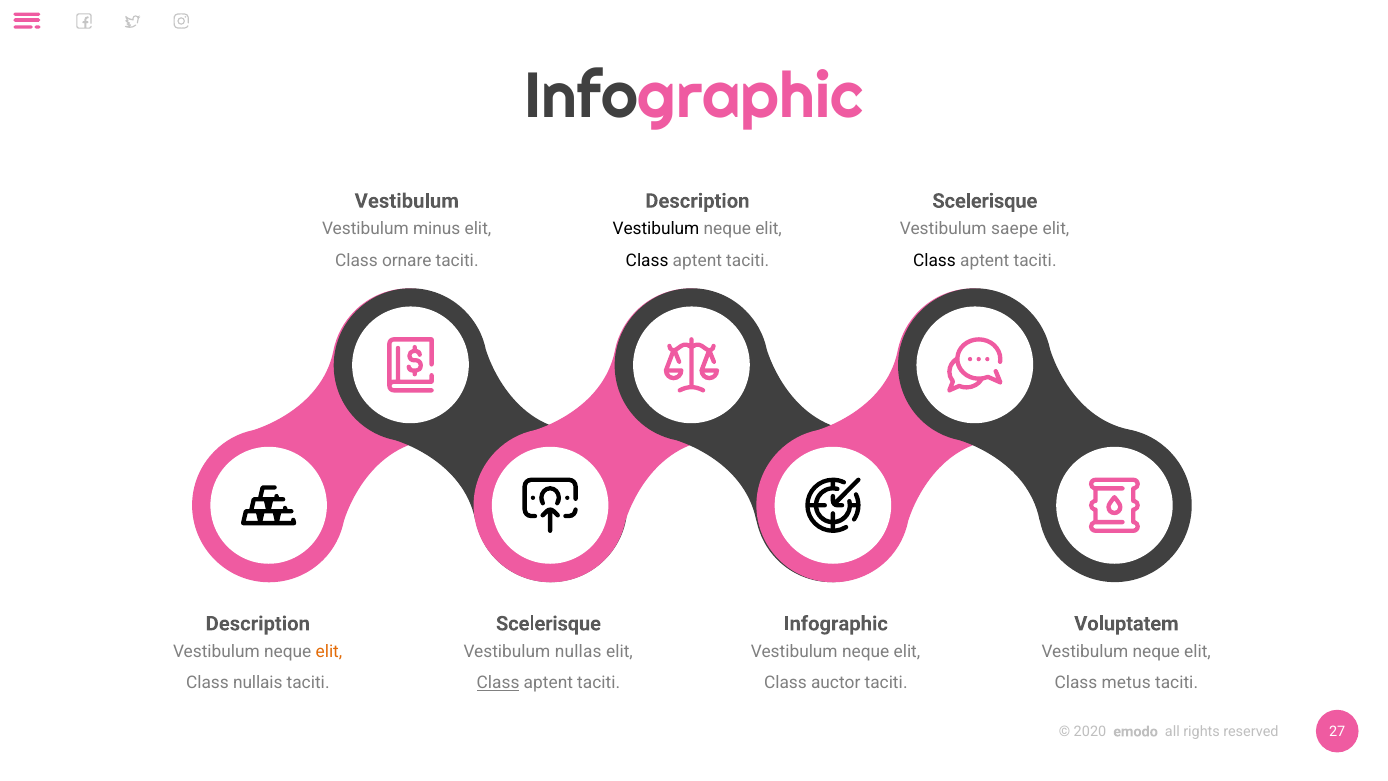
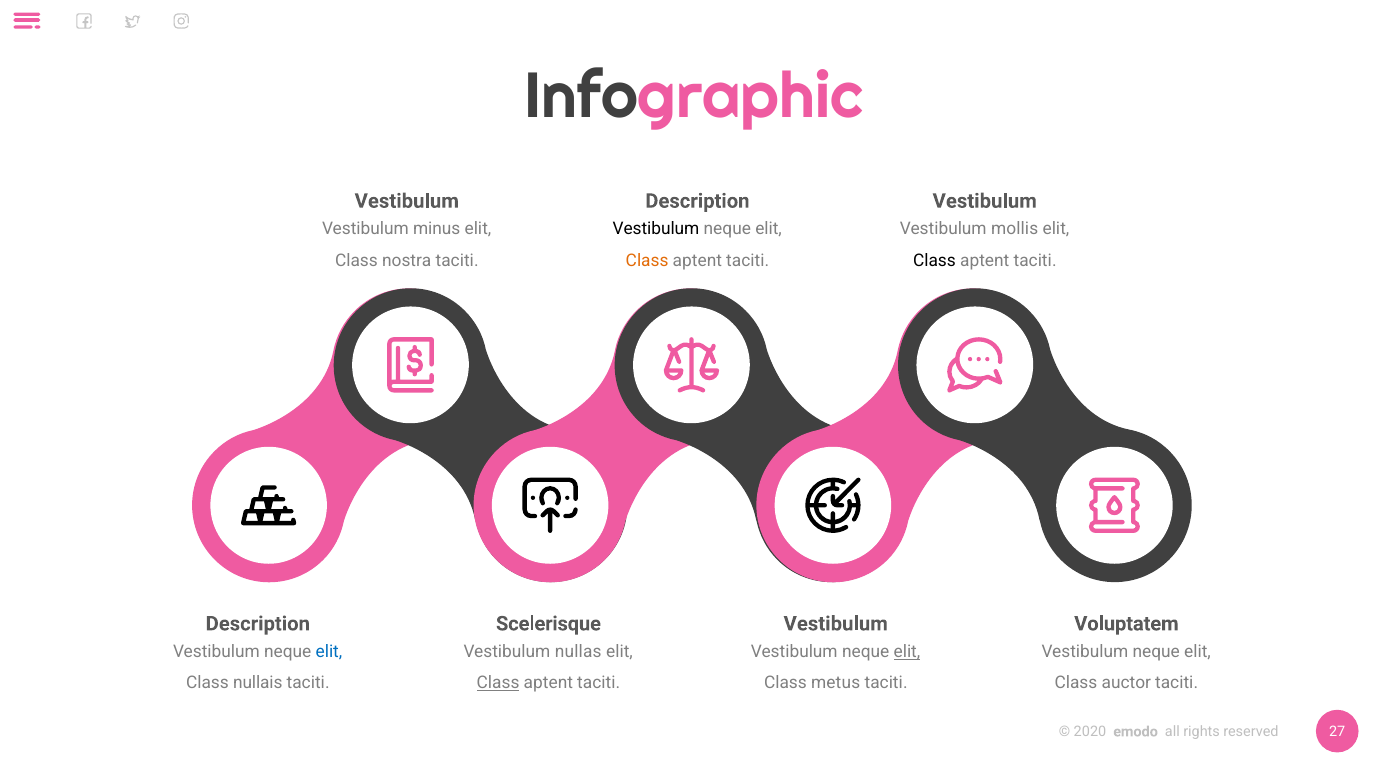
Scelerisque at (985, 201): Scelerisque -> Vestibulum
saepe: saepe -> mollis
ornare: ornare -> nostra
Class at (647, 260) colour: black -> orange
Infographic at (836, 623): Infographic -> Vestibulum
elit at (329, 652) colour: orange -> blue
elit at (907, 652) underline: none -> present
auctor: auctor -> metus
metus: metus -> auctor
